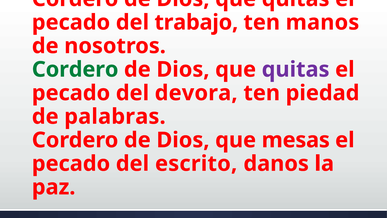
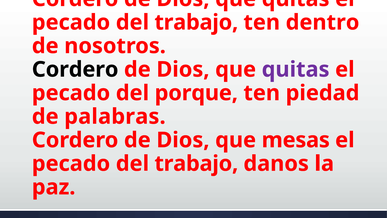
manos: manos -> dentro
Cordero at (75, 69) colour: green -> black
devora: devora -> porque
escrito at (196, 163): escrito -> trabajo
